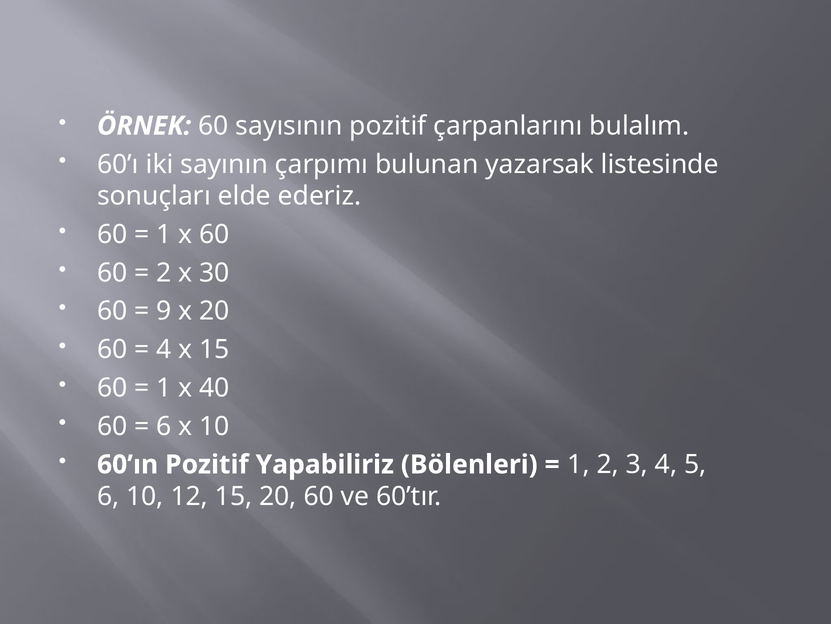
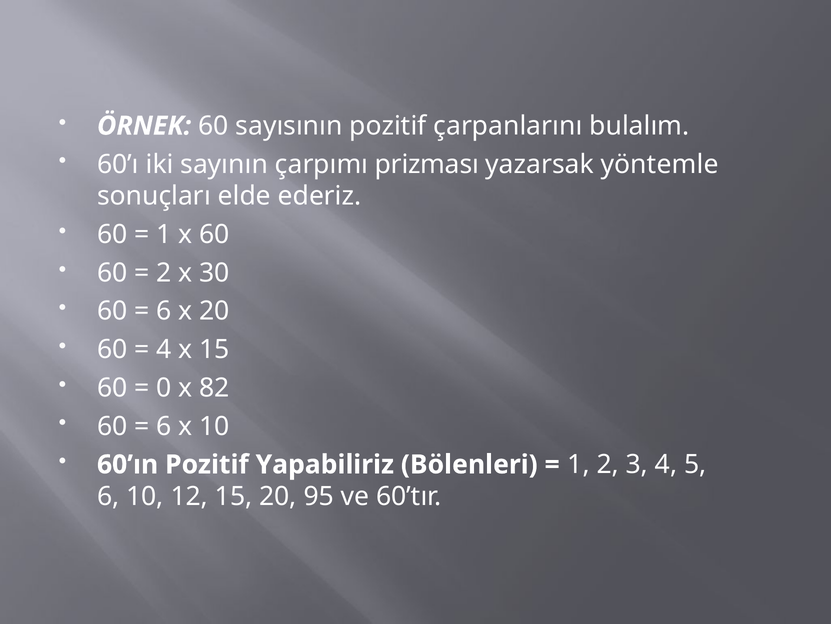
bulunan: bulunan -> prizması
listesinde: listesinde -> yöntemle
9 at (164, 311): 9 -> 6
1 at (164, 387): 1 -> 0
40: 40 -> 82
20 60: 60 -> 95
